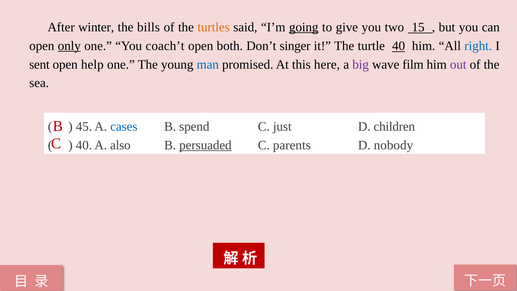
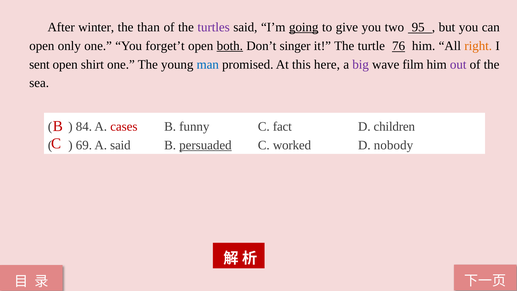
bills: bills -> than
turtles colour: orange -> purple
15: 15 -> 95
only underline: present -> none
coach’t: coach’t -> forget’t
both underline: none -> present
turtle 40: 40 -> 76
right colour: blue -> orange
help: help -> shirt
45: 45 -> 84
cases colour: blue -> red
spend: spend -> funny
just: just -> fact
40 at (84, 145): 40 -> 69
A also: also -> said
parents: parents -> worked
